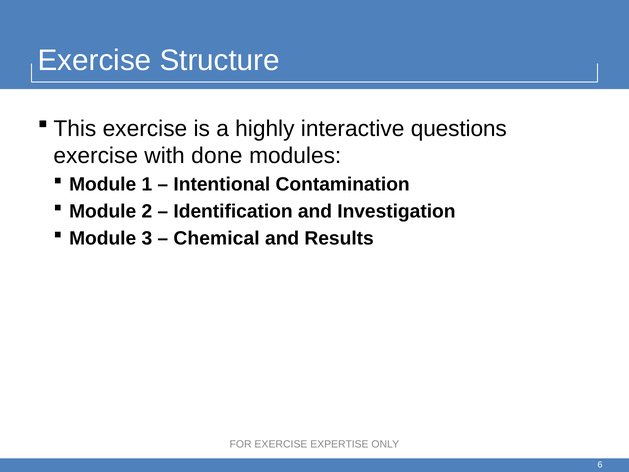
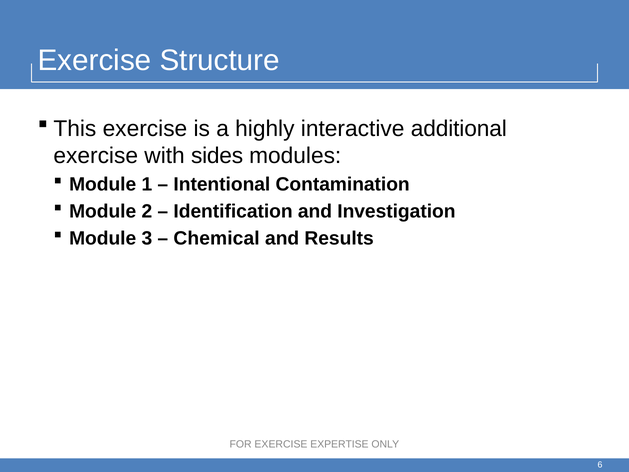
questions: questions -> additional
done: done -> sides
